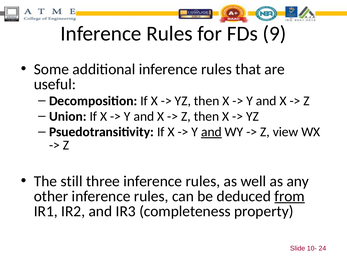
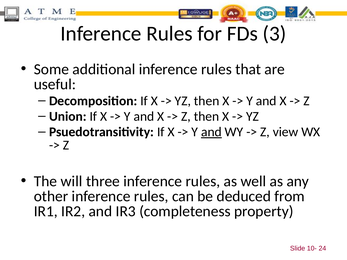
9: 9 -> 3
still: still -> will
from underline: present -> none
